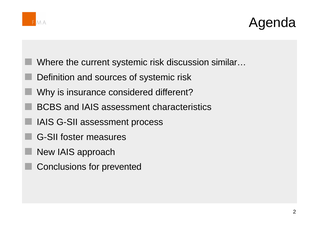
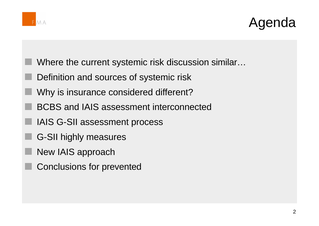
characteristics: characteristics -> interconnected
foster: foster -> highly
